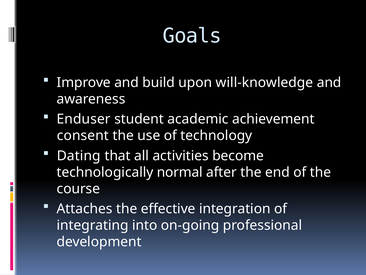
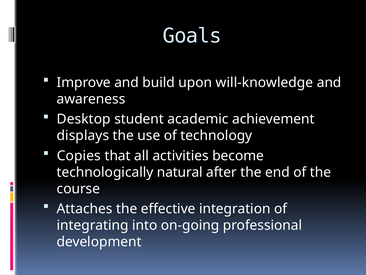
Enduser: Enduser -> Desktop
consent: consent -> displays
Dating: Dating -> Copies
normal: normal -> natural
